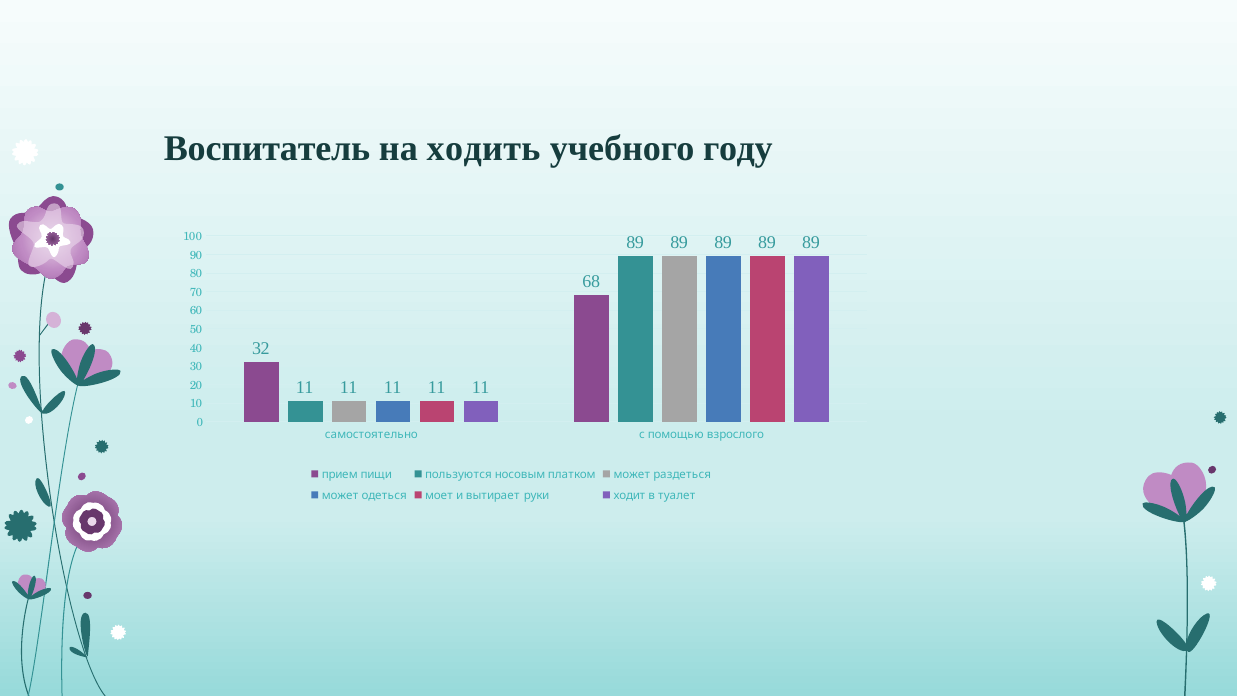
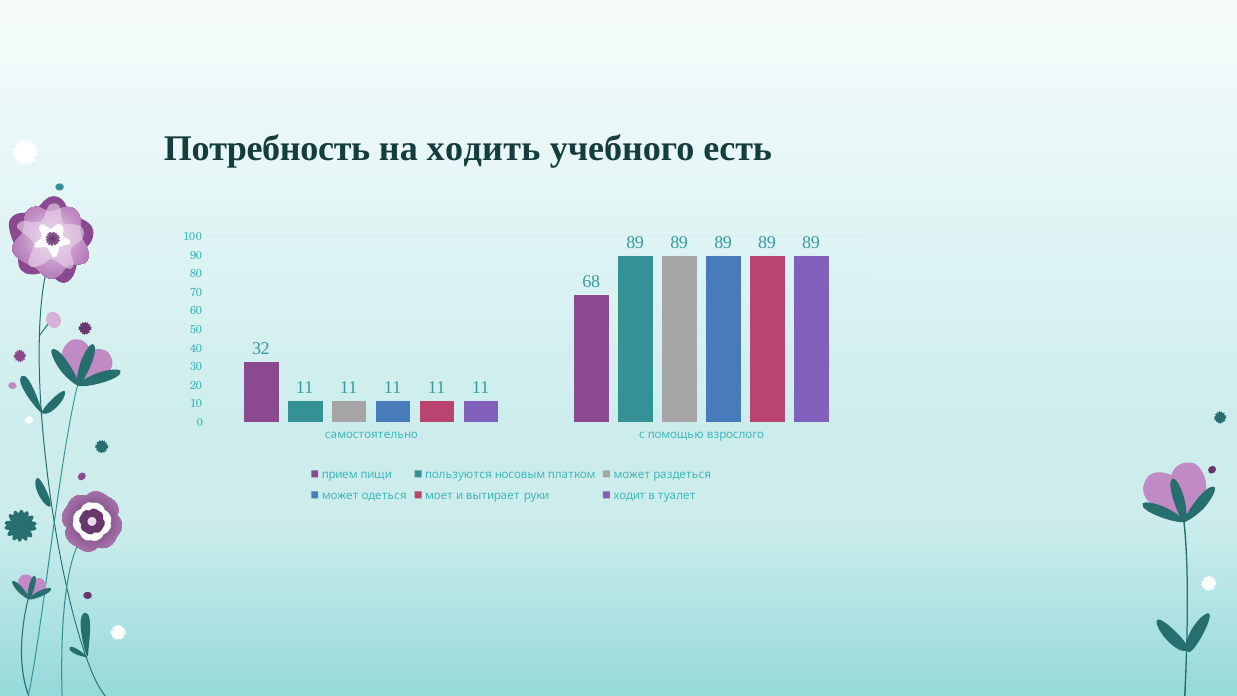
Воспитатель: Воспитатель -> Потребность
году: году -> есть
